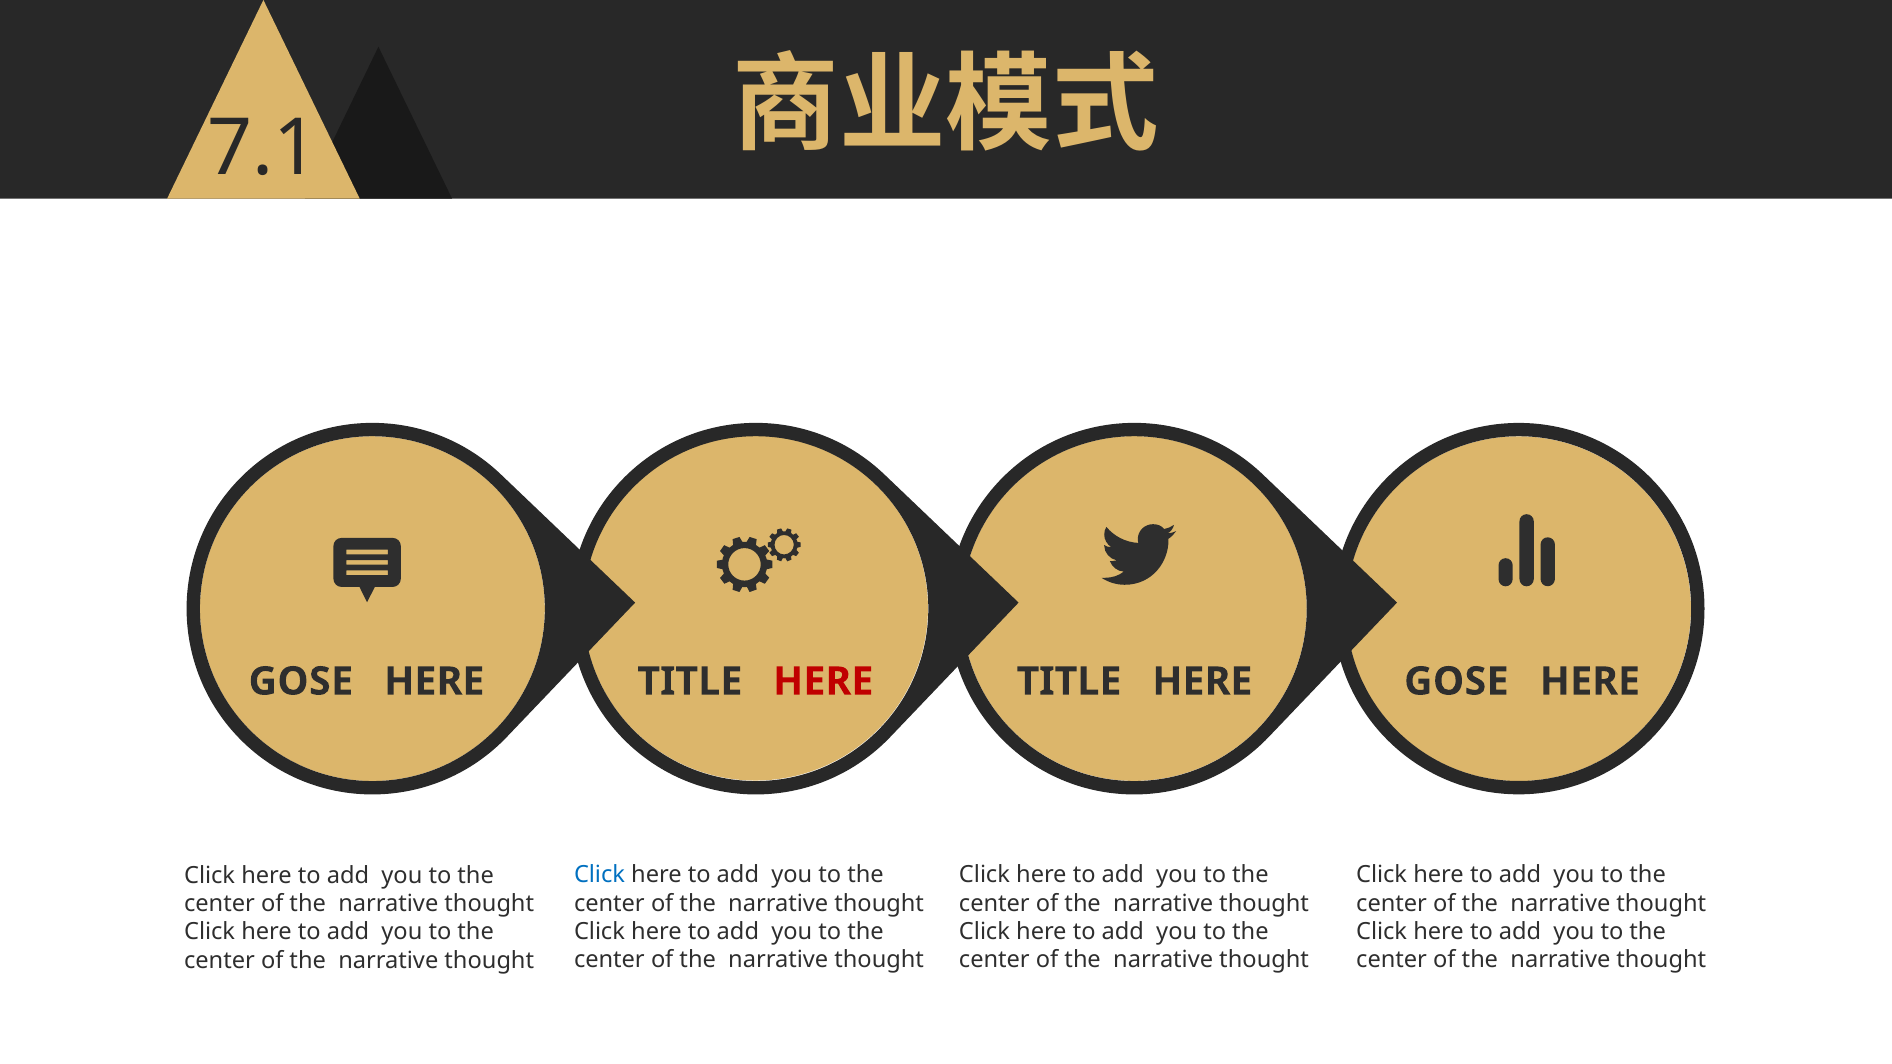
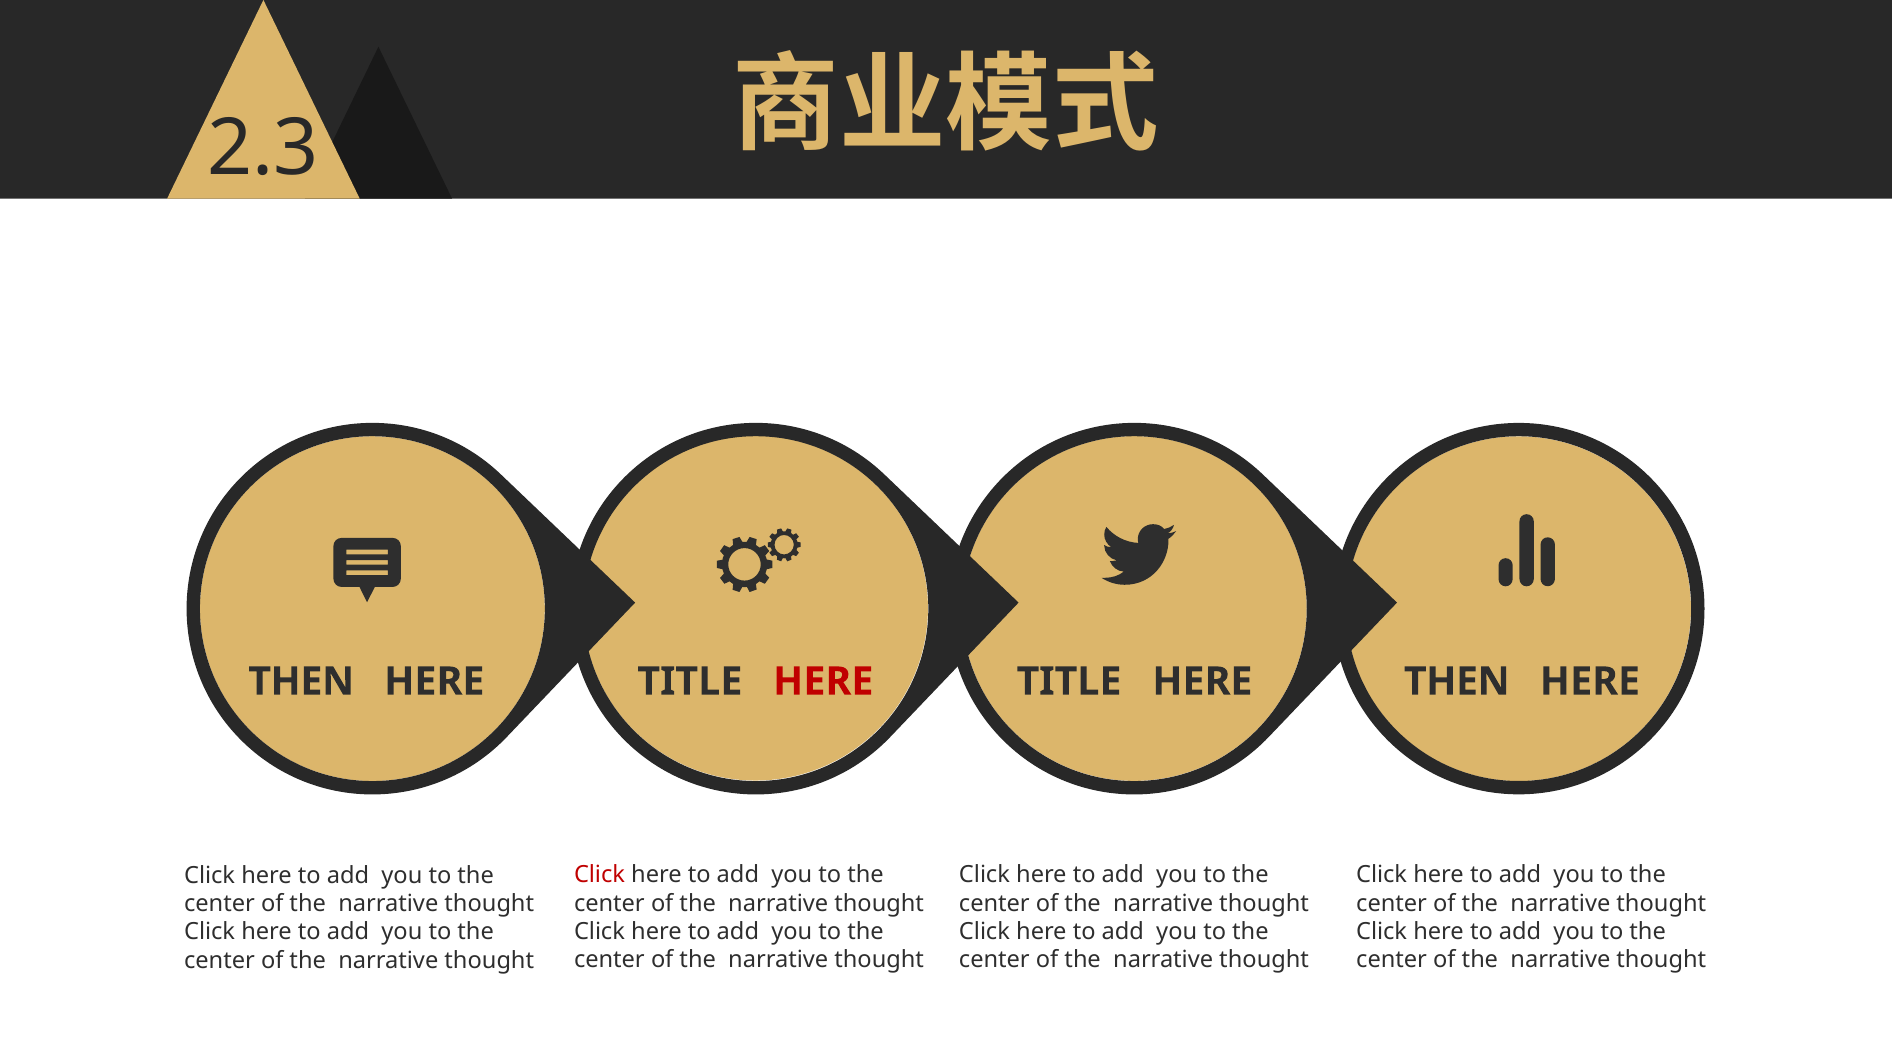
7.1: 7.1 -> 2.3
GOSE at (301, 682): GOSE -> THEN
HERE GOSE: GOSE -> THEN
Click at (599, 875) colour: blue -> red
